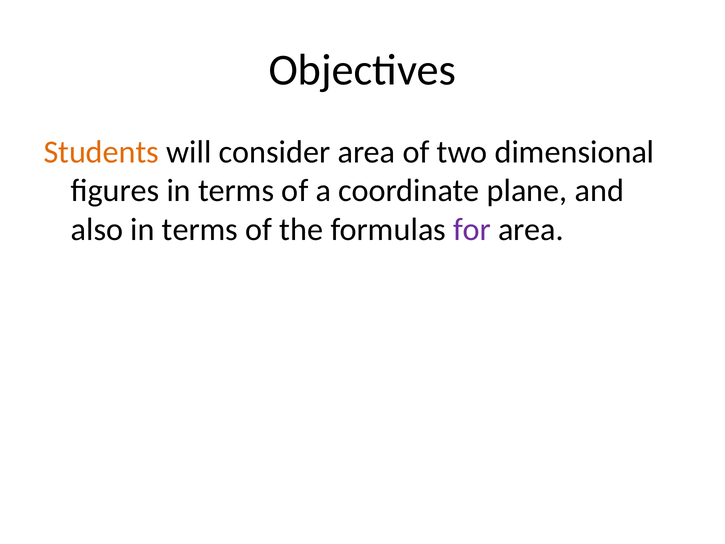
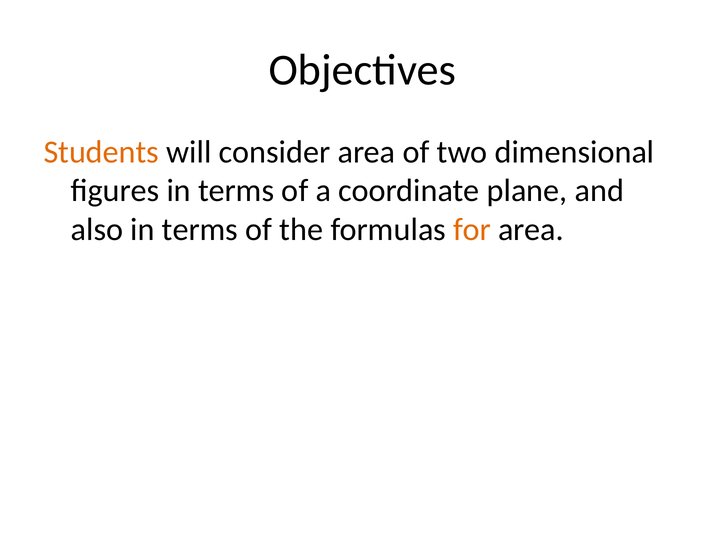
for colour: purple -> orange
